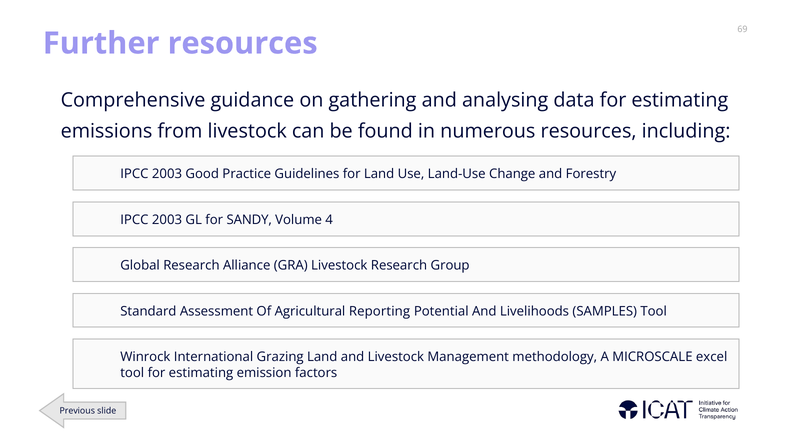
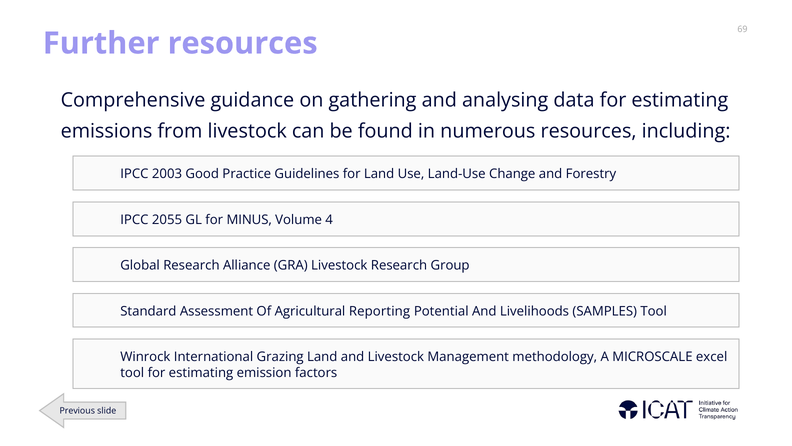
2003 at (167, 220): 2003 -> 2055
SANDY: SANDY -> MINUS
